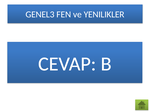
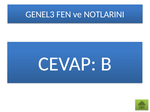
YENILIKLER: YENILIKLER -> NOTLARINI
